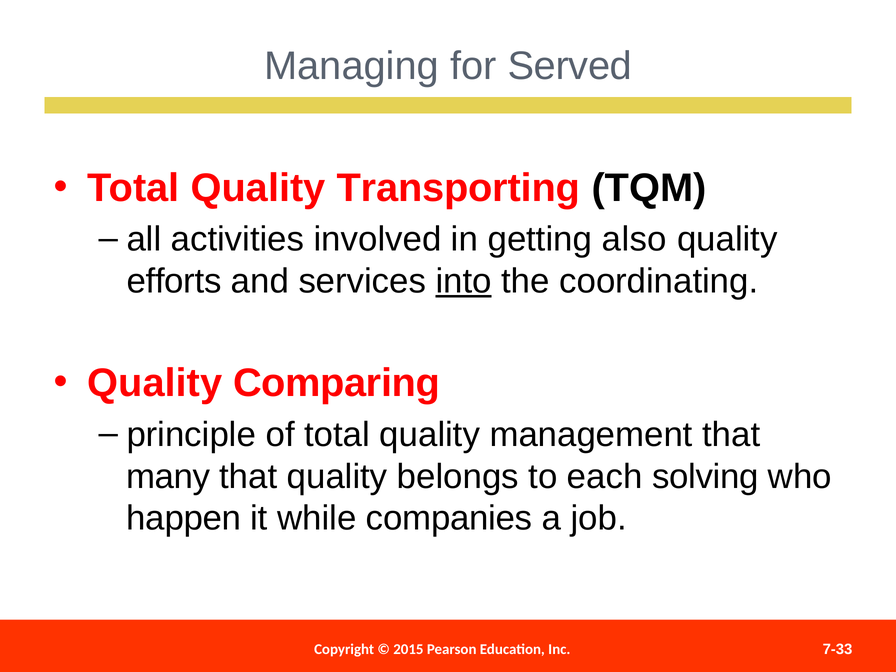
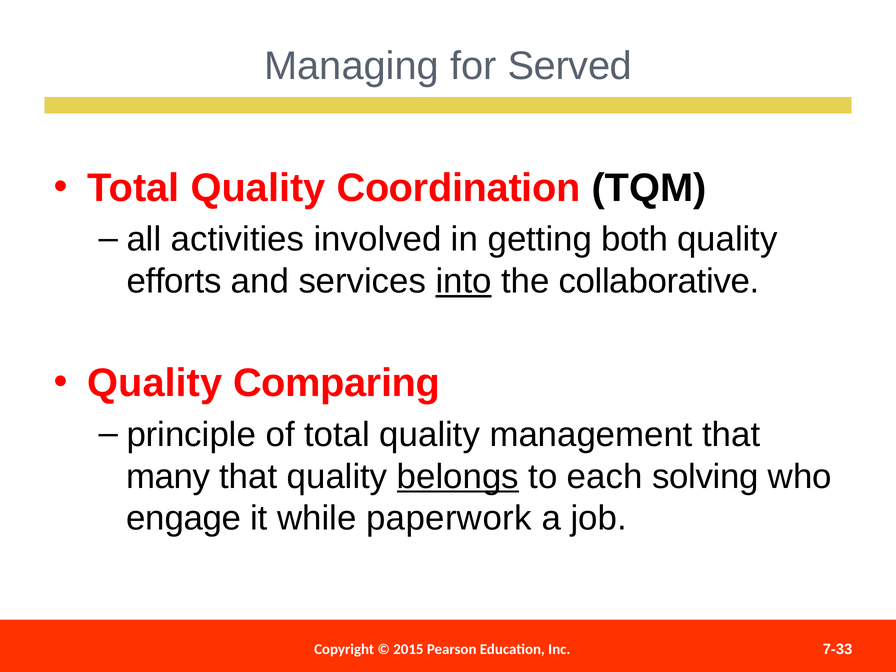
Transporting: Transporting -> Coordination
also: also -> both
coordinating: coordinating -> collaborative
belongs underline: none -> present
happen: happen -> engage
companies: companies -> paperwork
